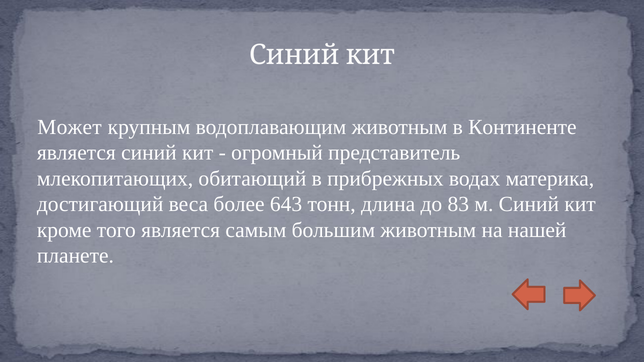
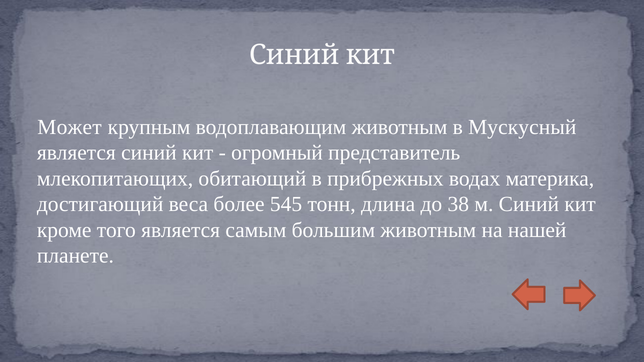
Континенте: Континенте -> Мускусный
643: 643 -> 545
83: 83 -> 38
